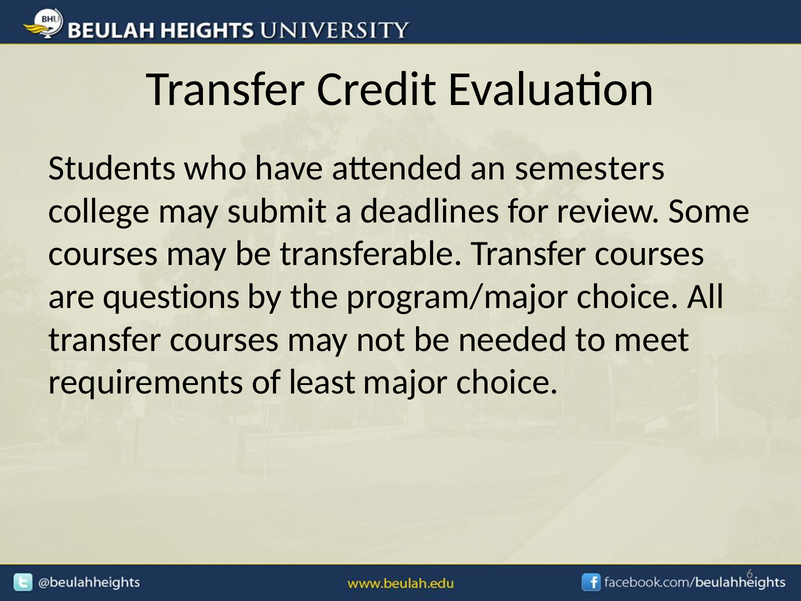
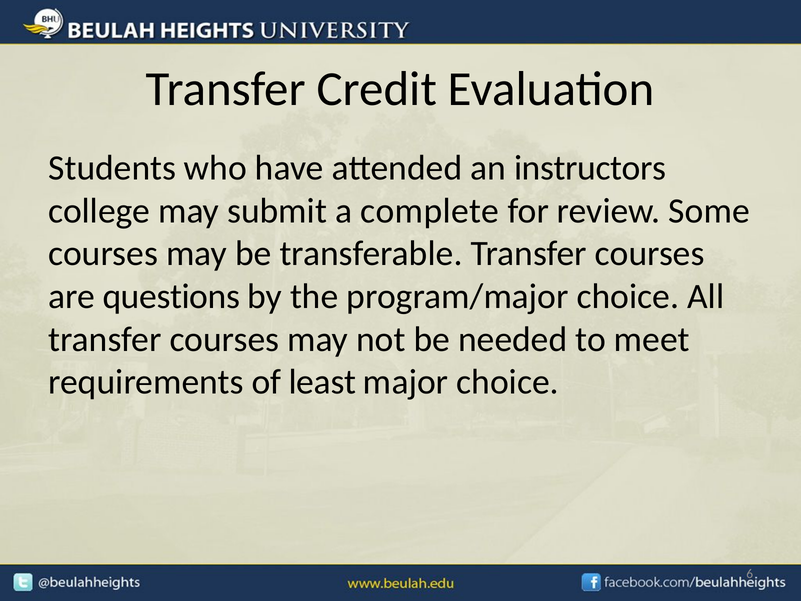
semesters: semesters -> instructors
deadlines: deadlines -> complete
